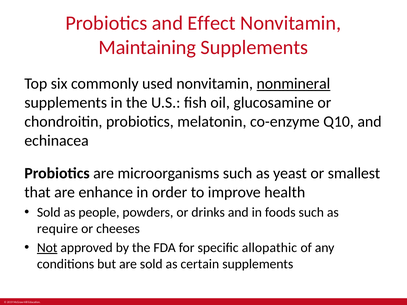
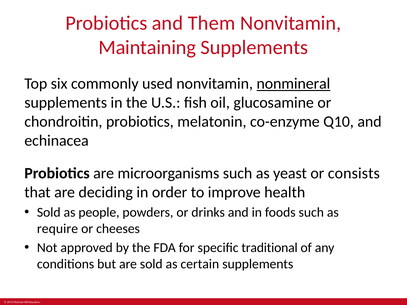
Effect: Effect -> Them
smallest: smallest -> consists
enhance: enhance -> deciding
Not underline: present -> none
allopathic: allopathic -> traditional
